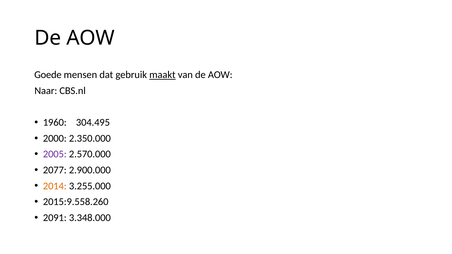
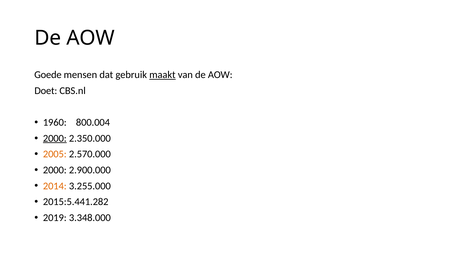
Naar: Naar -> Doet
304.495: 304.495 -> 800.004
2000 at (55, 138) underline: none -> present
2005 colour: purple -> orange
2077 at (55, 170): 2077 -> 2000
2015:9.558.260: 2015:9.558.260 -> 2015:5.441.282
2091: 2091 -> 2019
